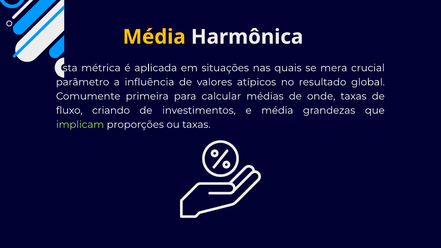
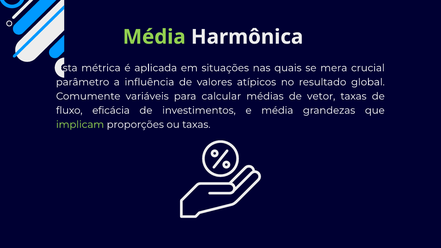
Média at (154, 37) colour: yellow -> light green
primeira: primeira -> variáveis
onde: onde -> vetor
criando: criando -> eficácia
